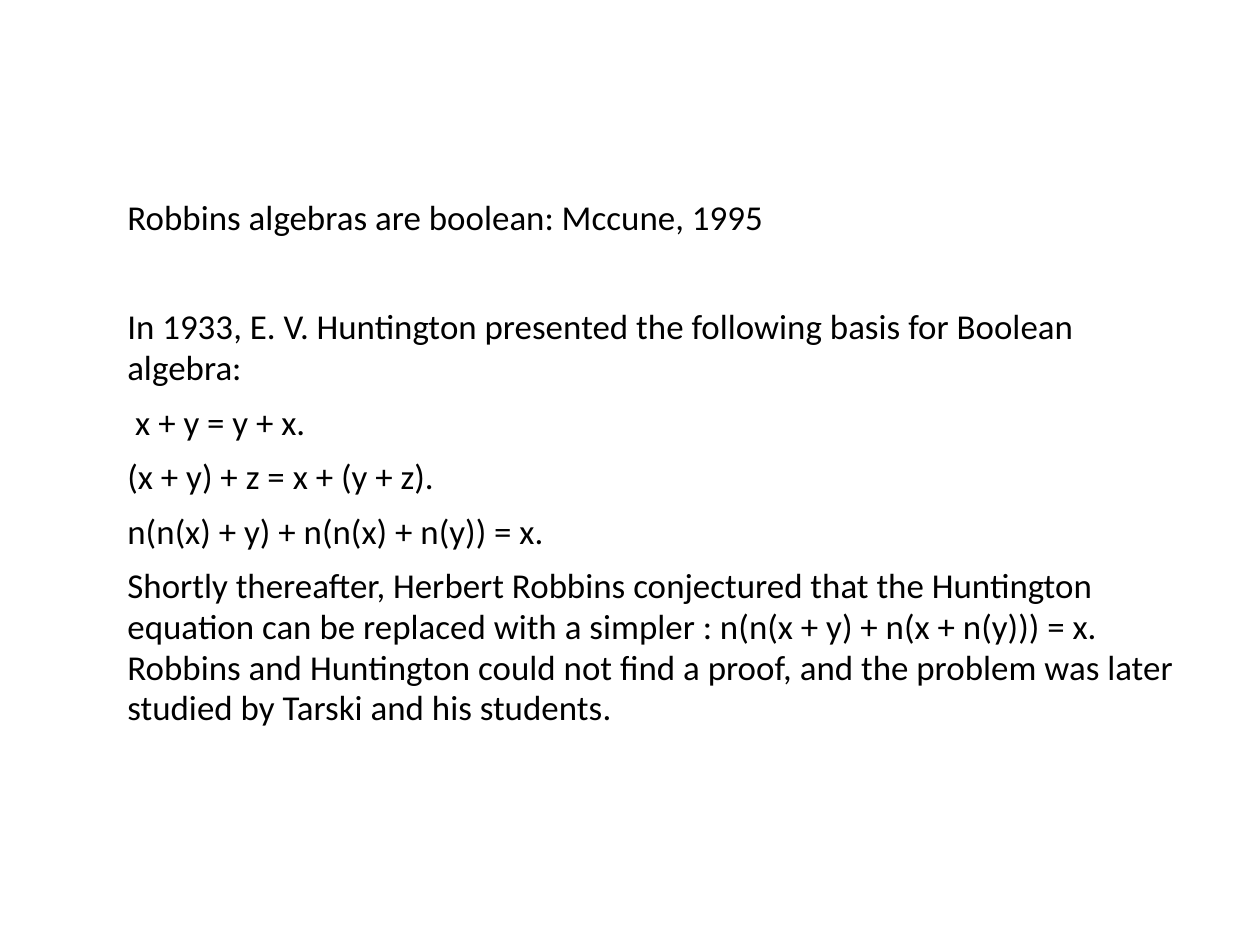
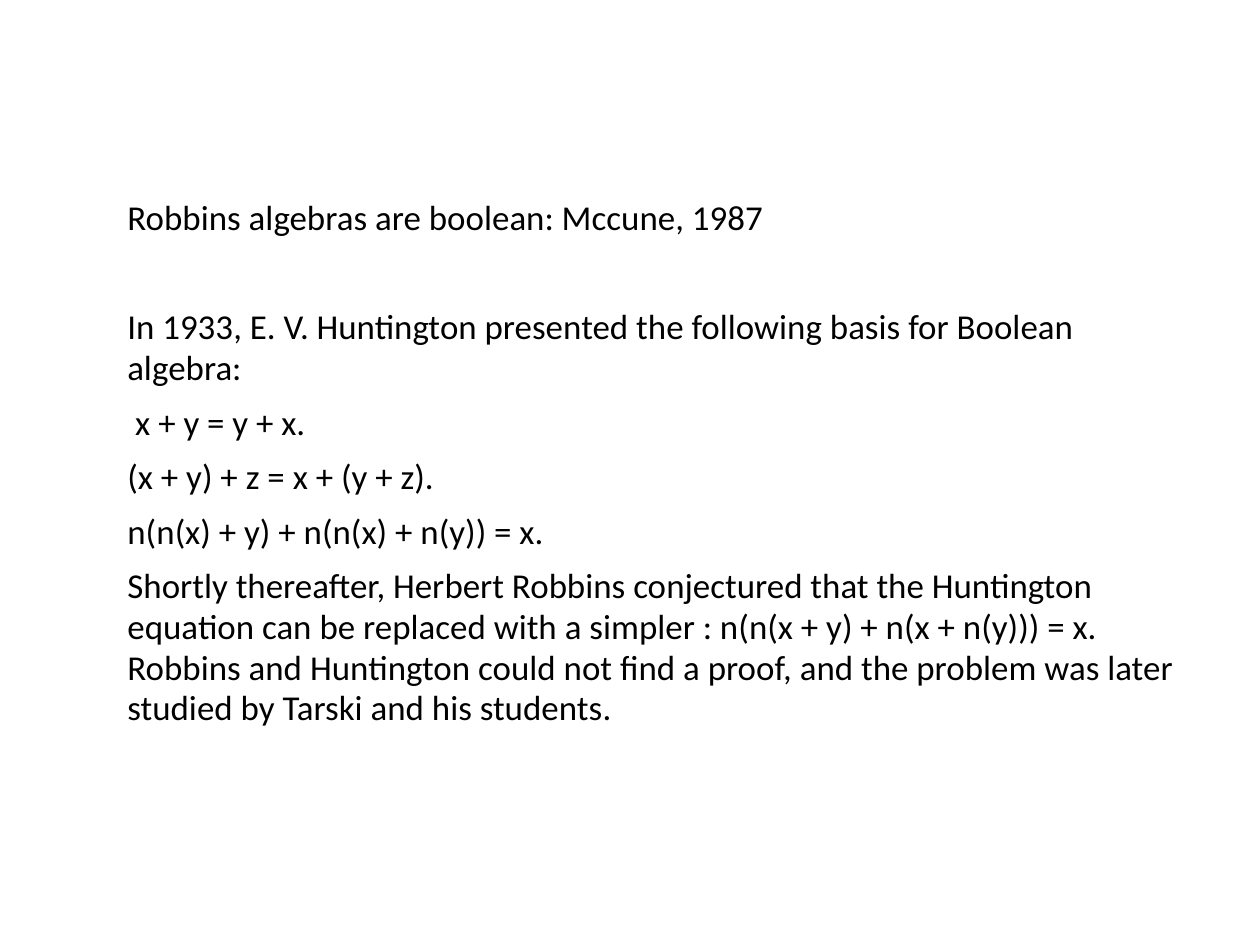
1995: 1995 -> 1987
